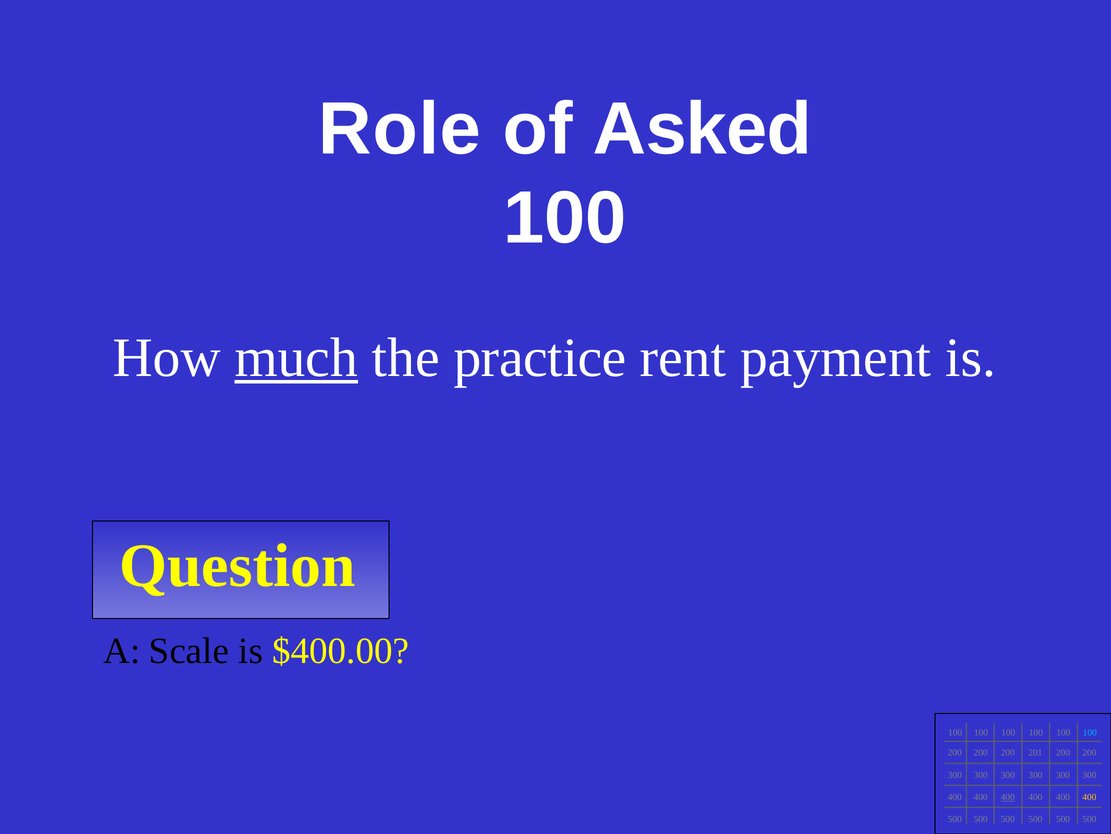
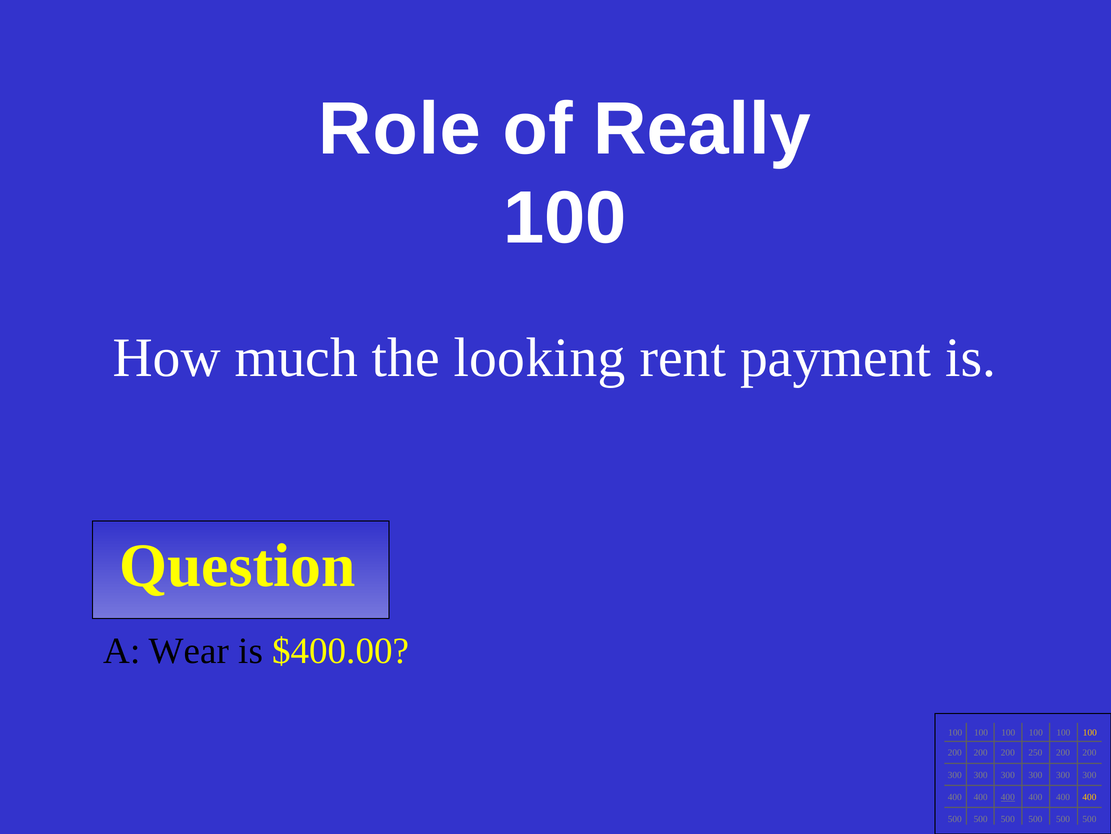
Asked: Asked -> Really
much underline: present -> none
practice: practice -> looking
Scale: Scale -> Wear
100 at (1090, 732) colour: light blue -> yellow
201: 201 -> 250
